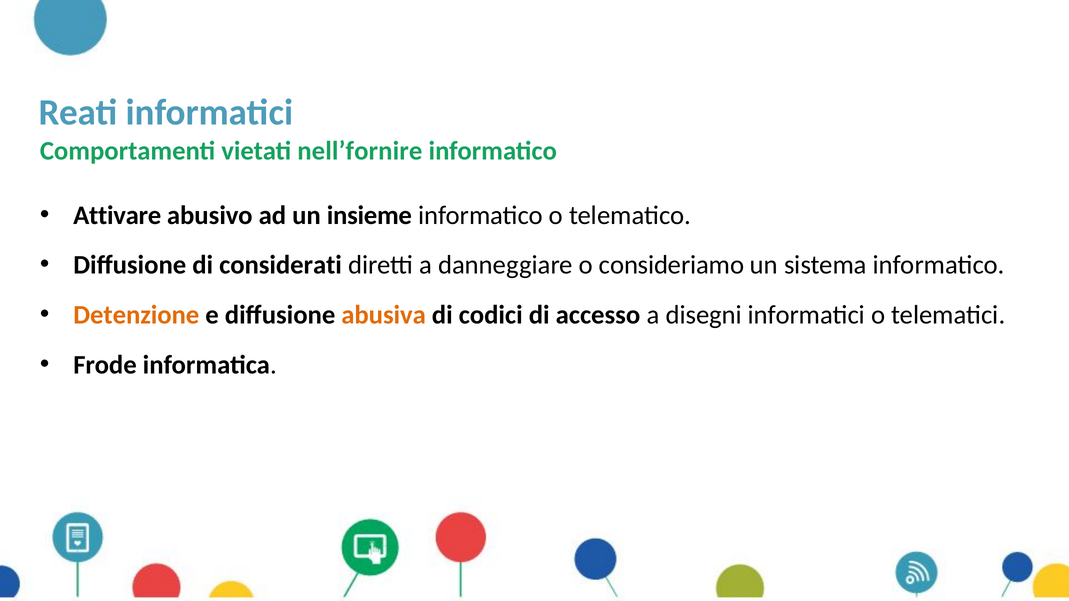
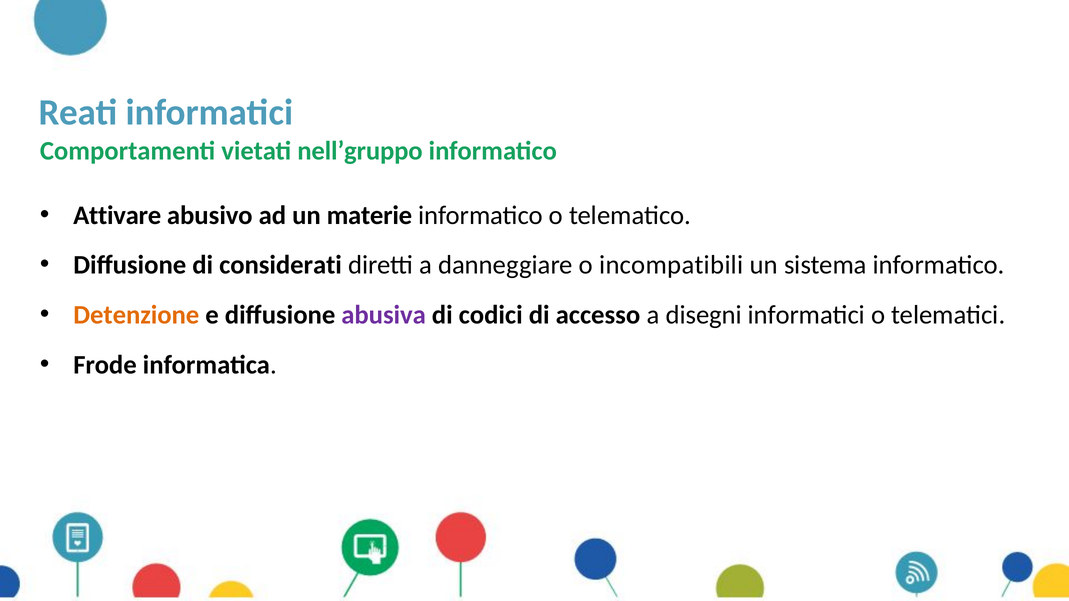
nell’fornire: nell’fornire -> nell’gruppo
insieme: insieme -> materie
consideriamo: consideriamo -> incompatibili
abusiva colour: orange -> purple
